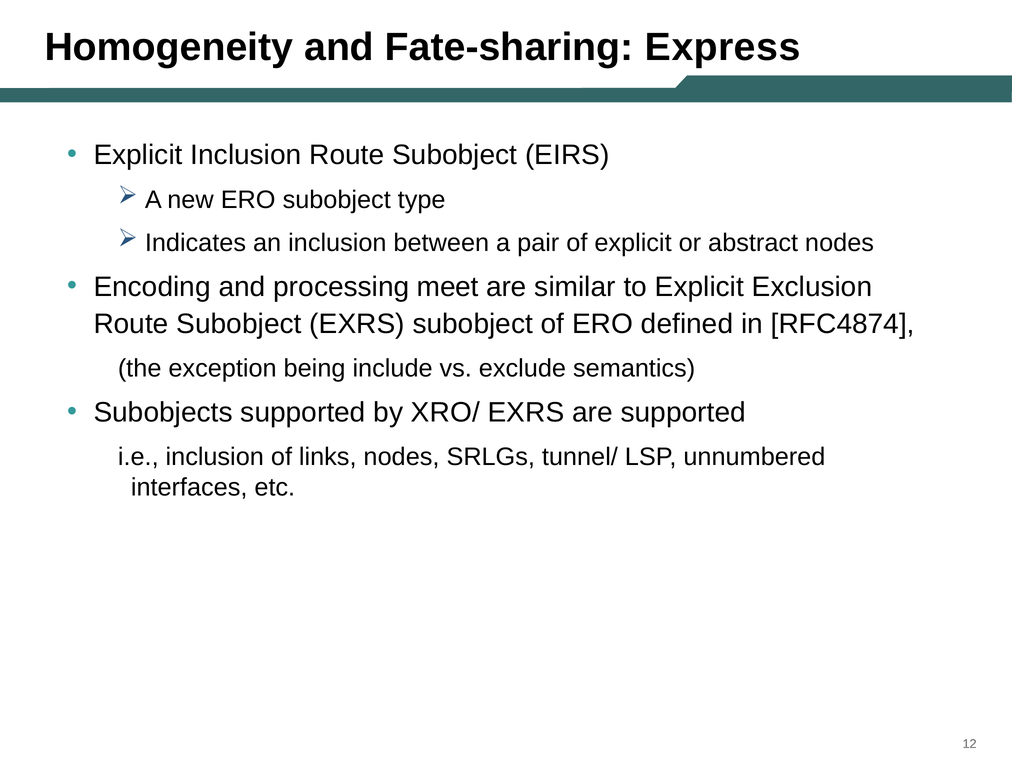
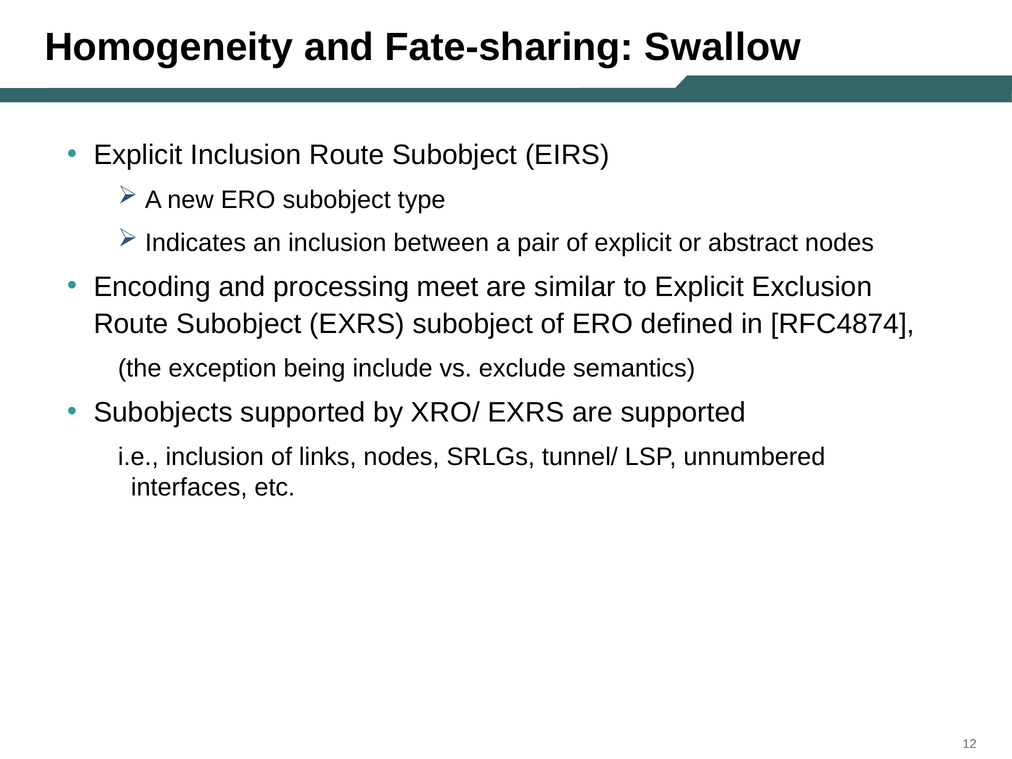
Express: Express -> Swallow
